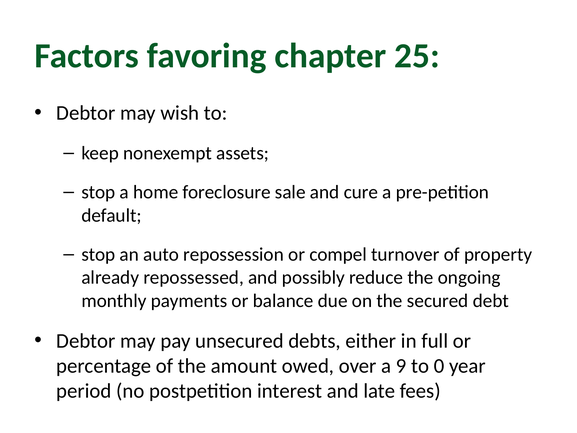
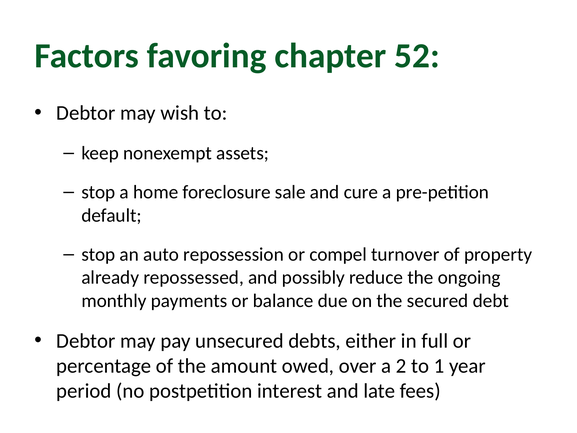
25: 25 -> 52
9: 9 -> 2
0: 0 -> 1
